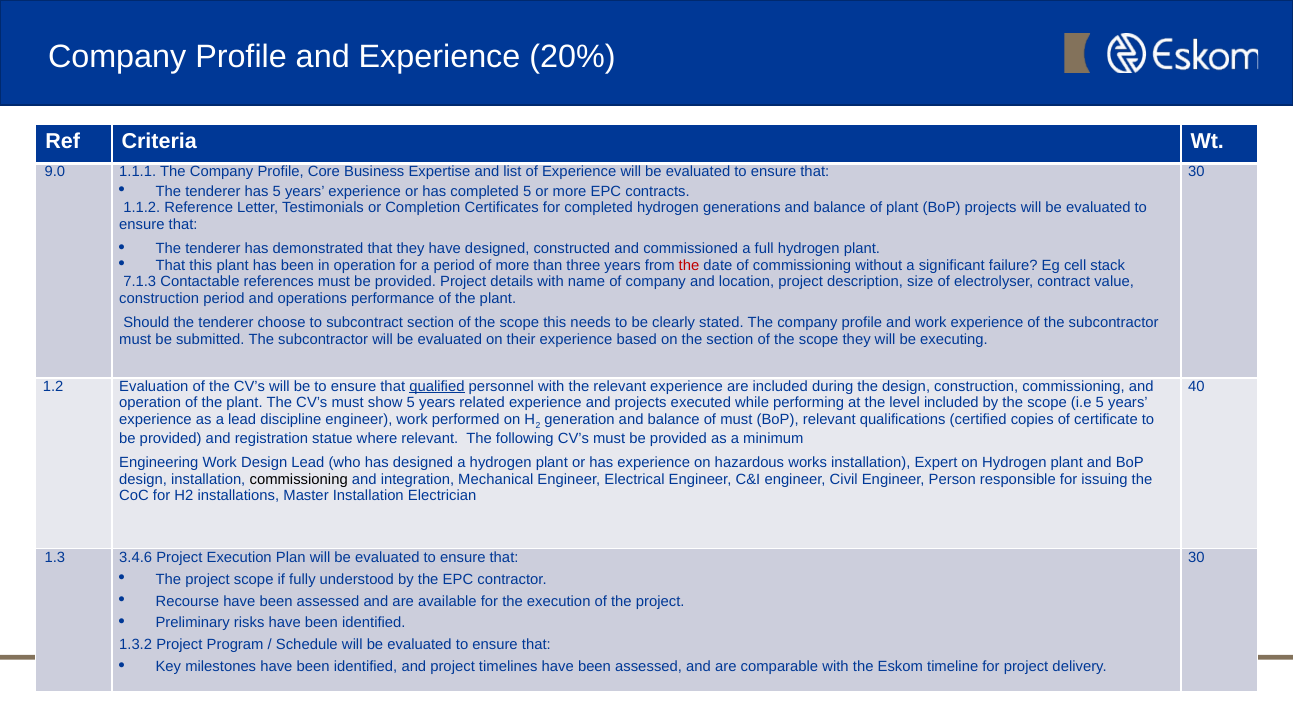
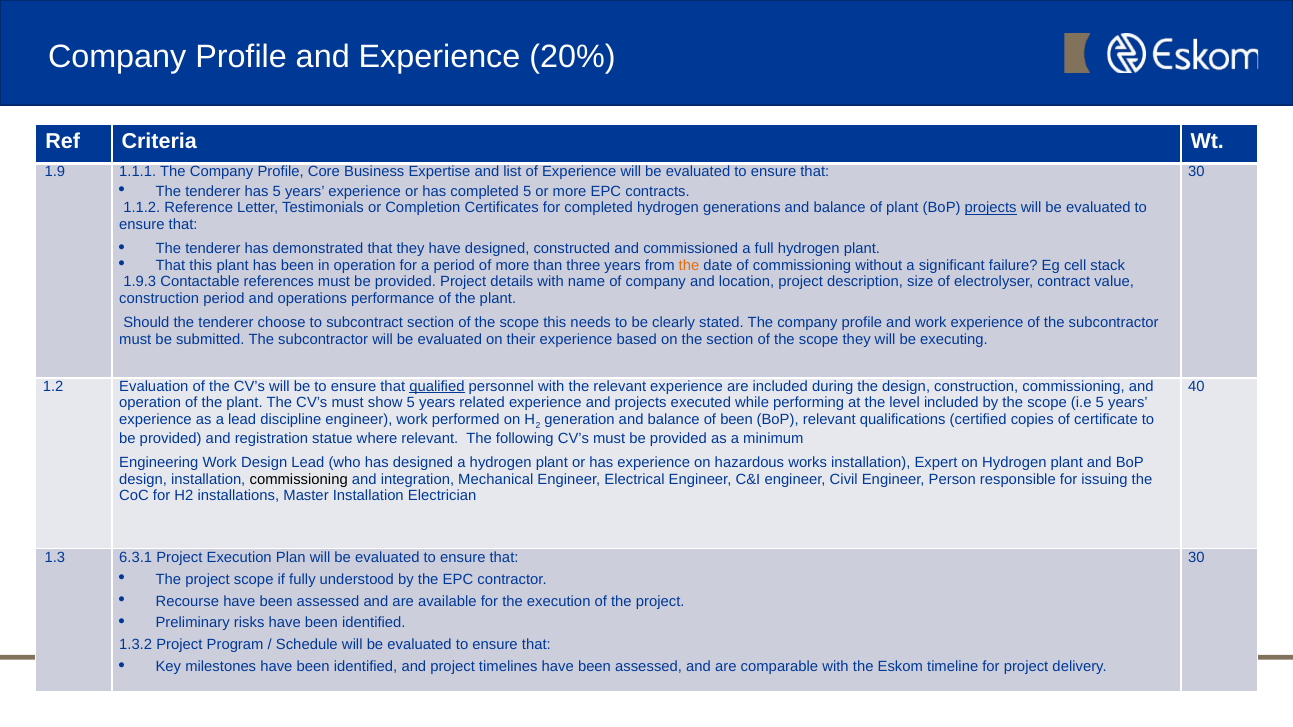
9.0: 9.0 -> 1.9
projects at (991, 208) underline: none -> present
the at (689, 265) colour: red -> orange
7.1.3: 7.1.3 -> 1.9.3
of must: must -> been
3.4.6: 3.4.6 -> 6.3.1
